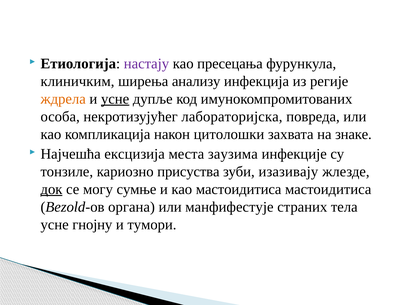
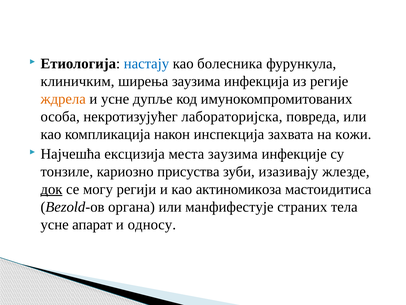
настају colour: purple -> blue
пресецања: пресецања -> болесника
ширења анализу: анализу -> заузима
усне at (115, 99) underline: present -> none
цитолошки: цитолошки -> инспекција
знаке: знаке -> кожи
сумње: сумње -> регији
као мастоидитиса: мастоидитиса -> актиномикоза
гнојну: гнојну -> апарат
тумори: тумори -> односу
